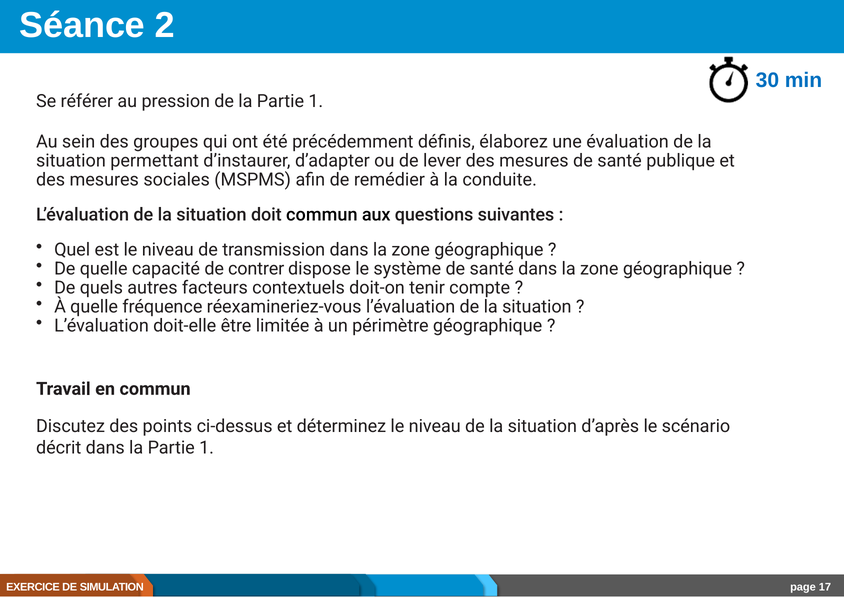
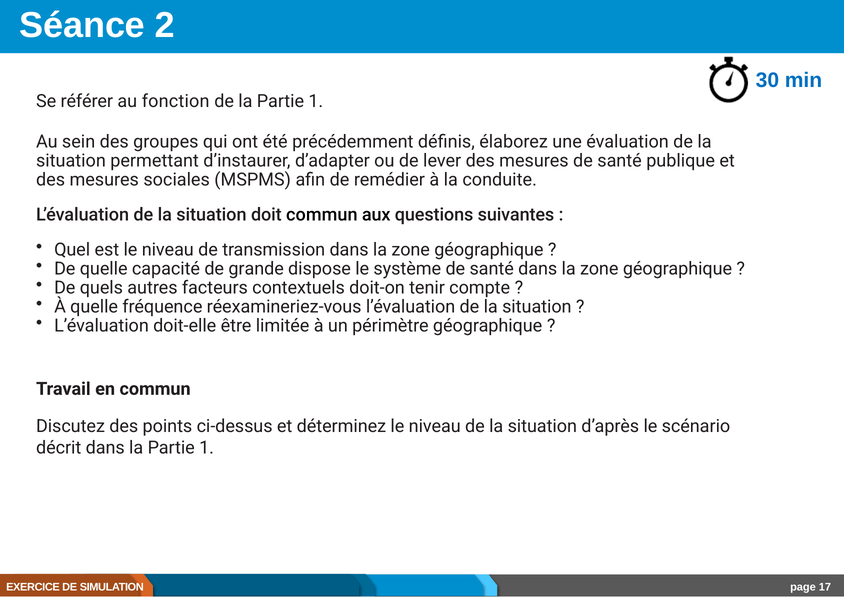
pression: pression -> fonction
contrer: contrer -> grande
